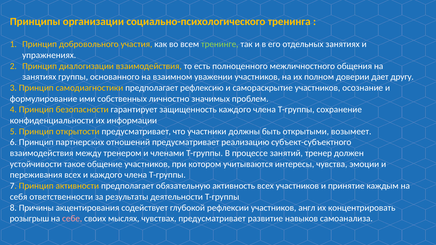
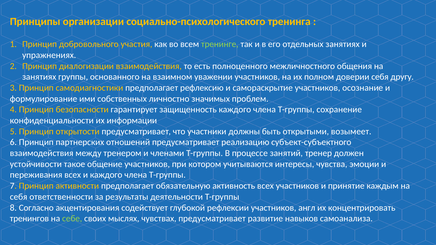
доверии дает: дает -> себя
Причины: Причины -> Согласно
розыгрыш: розыгрыш -> тренингов
себе colour: pink -> light green
